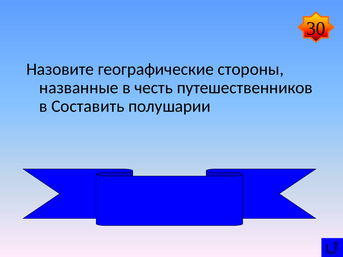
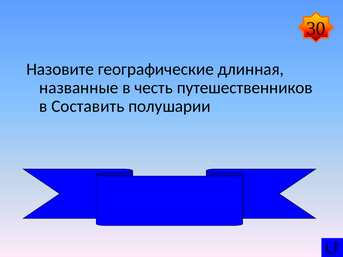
стороны: стороны -> длинная
